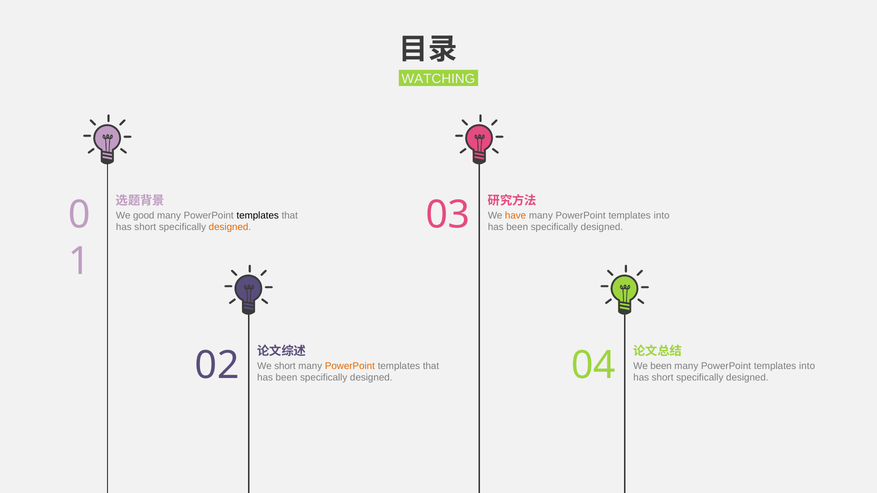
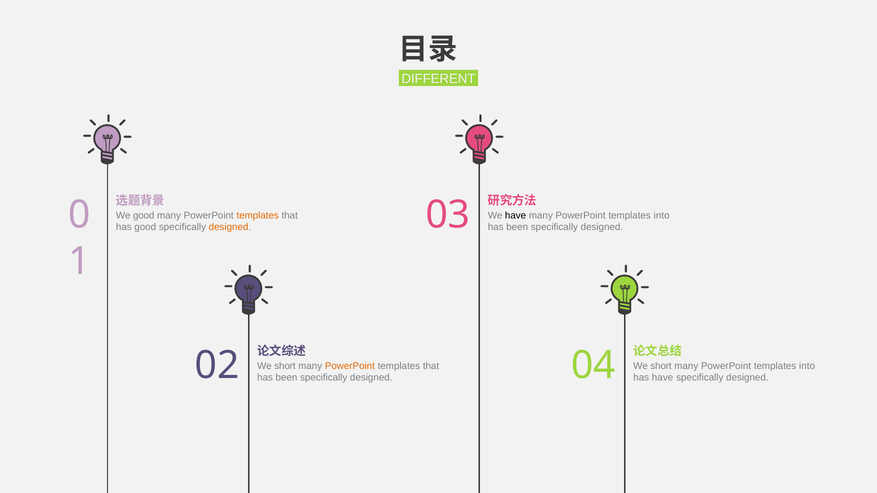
WATCHING: WATCHING -> DIFFERENT
templates at (258, 216) colour: black -> orange
have at (516, 216) colour: orange -> black
short at (145, 227): short -> good
been at (661, 366): been -> short
short at (663, 378): short -> have
